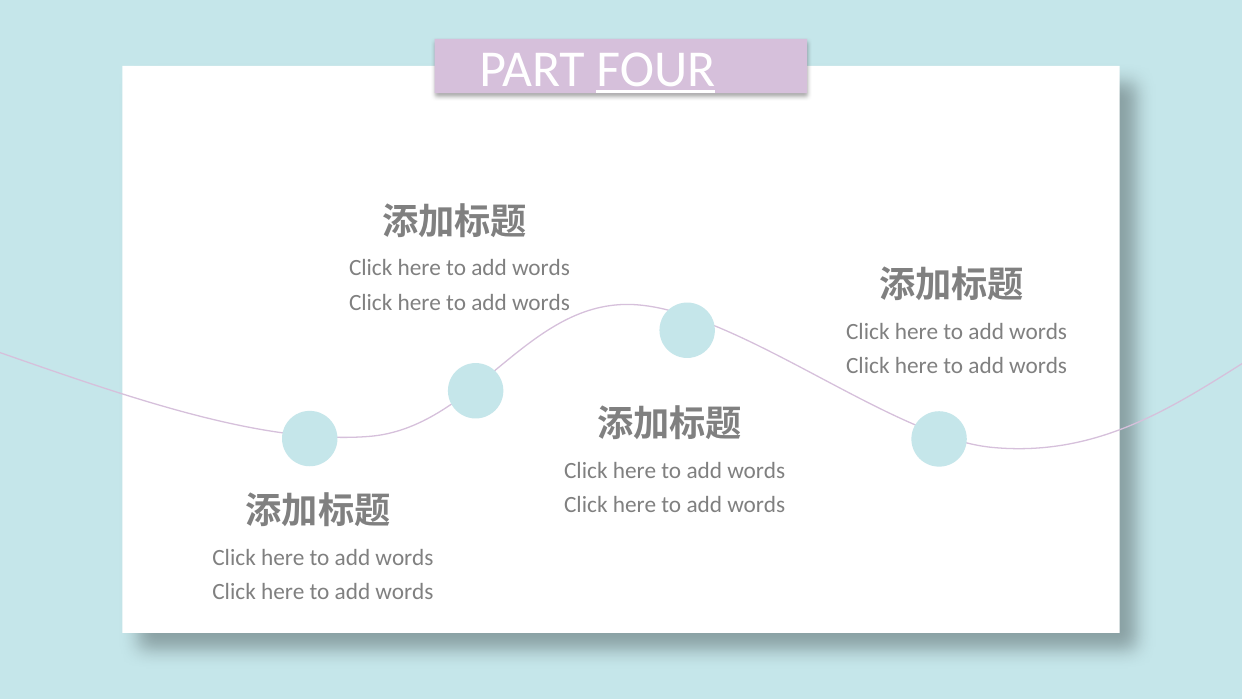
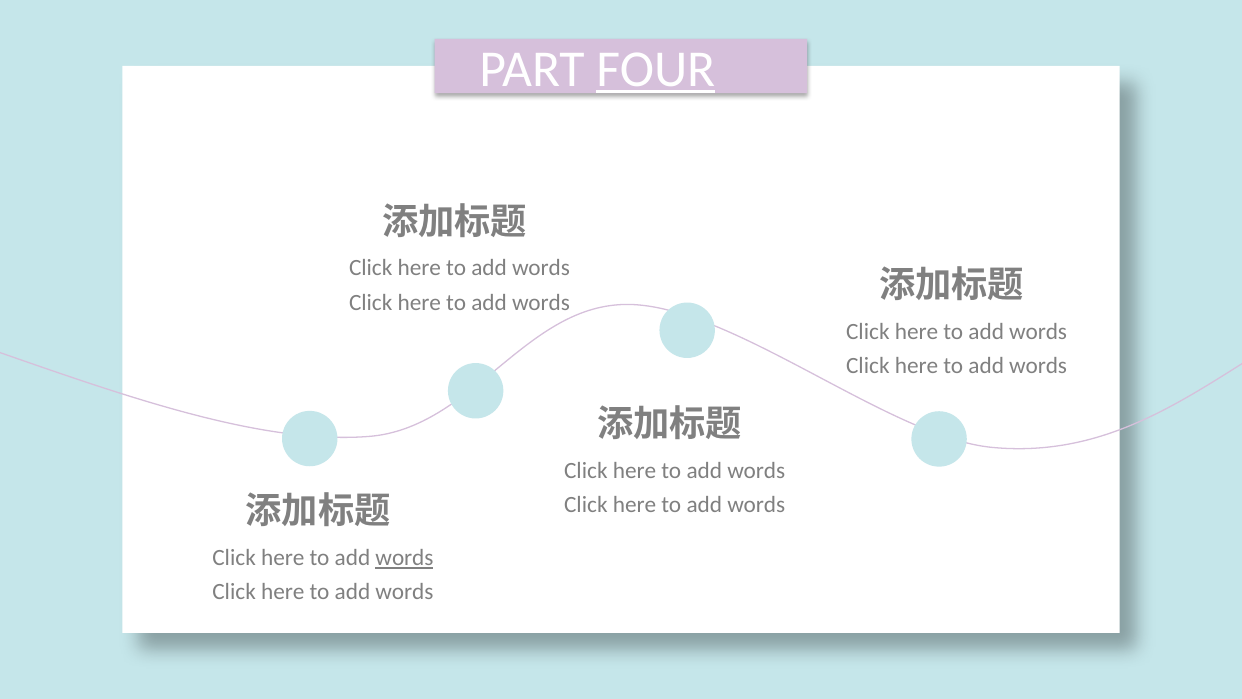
words at (404, 558) underline: none -> present
